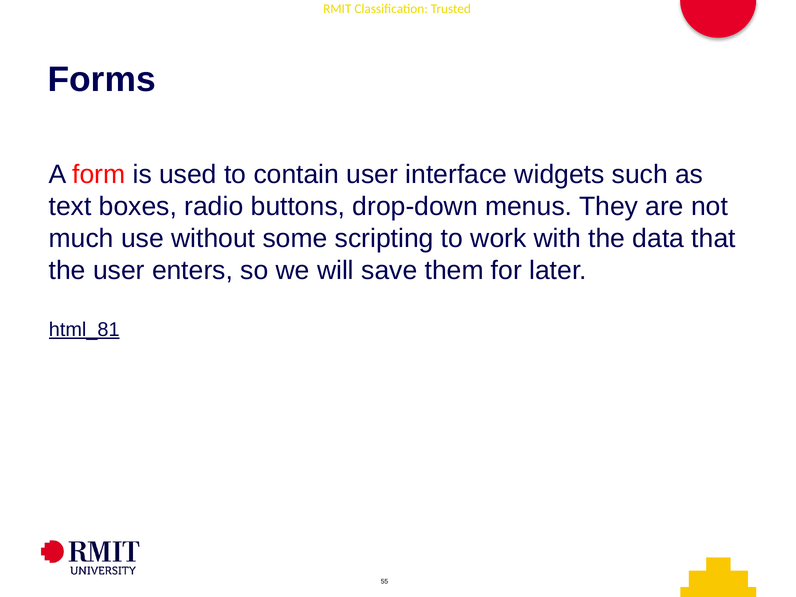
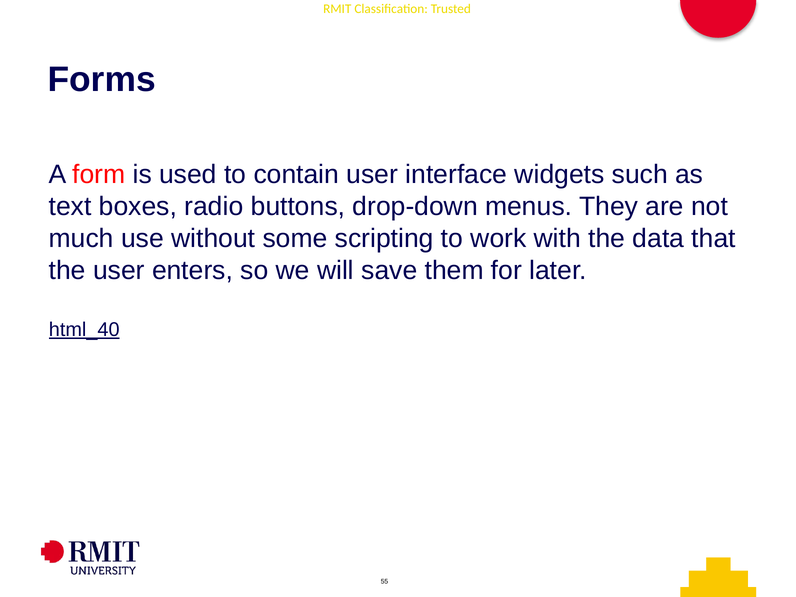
html_81: html_81 -> html_40
